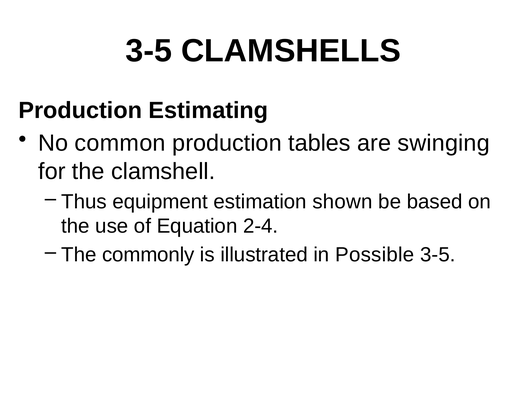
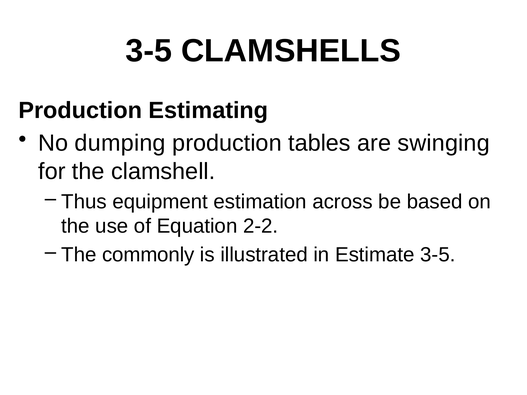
common: common -> dumping
shown: shown -> across
2-4: 2-4 -> 2-2
Possible: Possible -> Estimate
